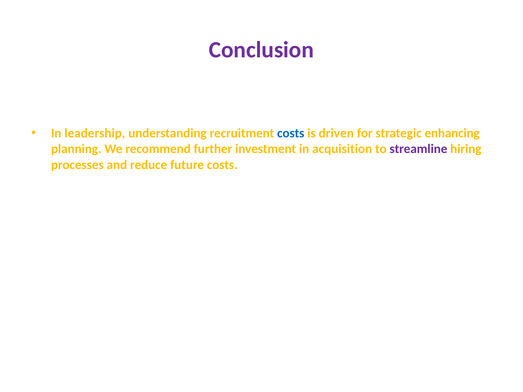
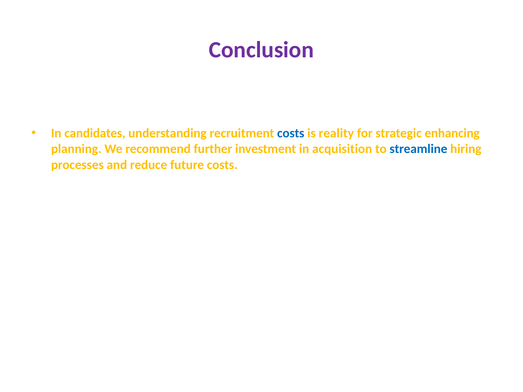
leadership: leadership -> candidates
driven: driven -> reality
streamline colour: purple -> blue
